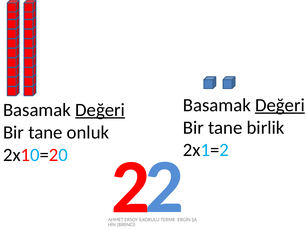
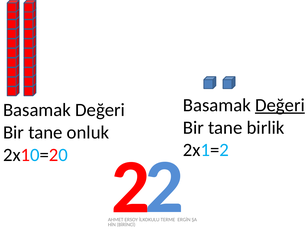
Değeri at (100, 110) underline: present -> none
